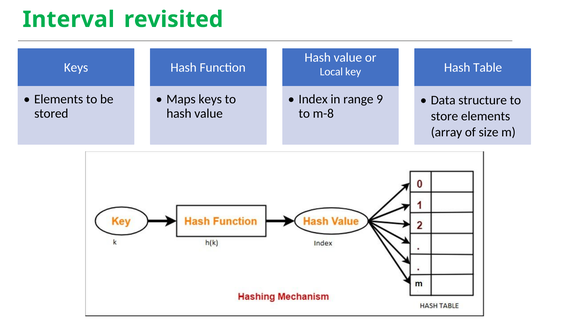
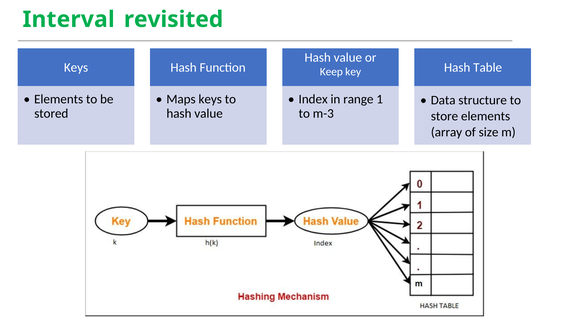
Local: Local -> Keep
9: 9 -> 1
m-8: m-8 -> m-3
